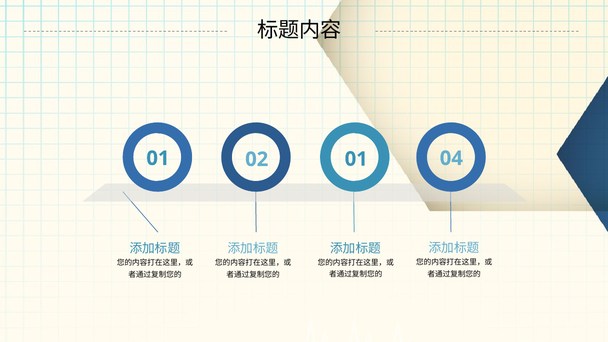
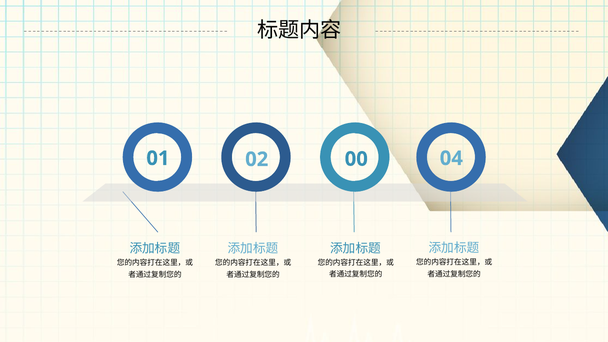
01 01: 01 -> 00
